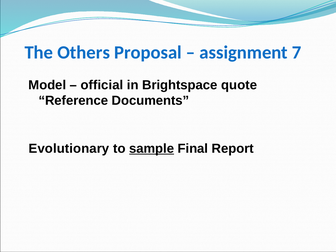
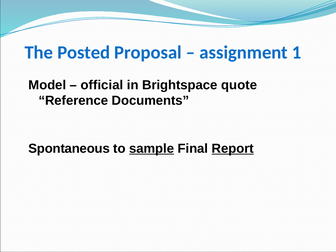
Others: Others -> Posted
7: 7 -> 1
Evolutionary: Evolutionary -> Spontaneous
Report underline: none -> present
